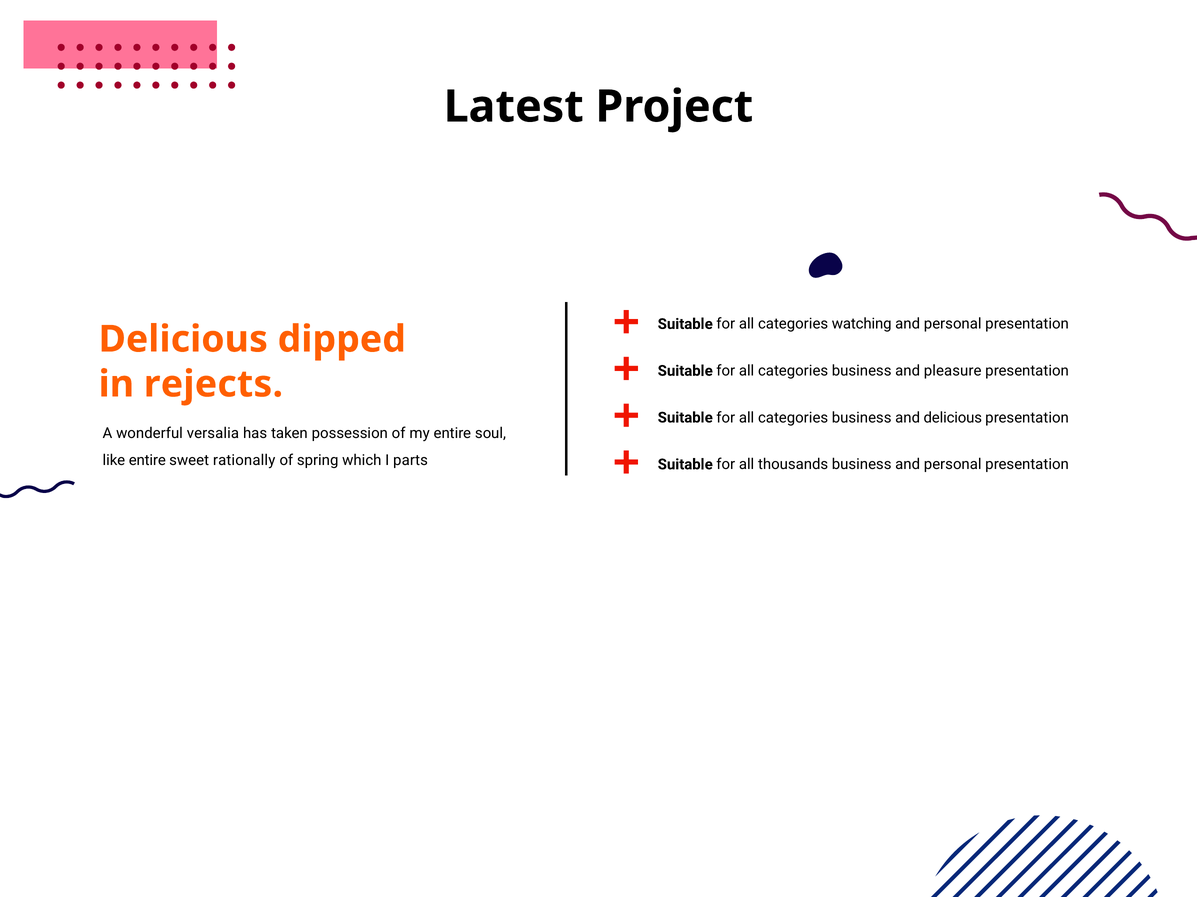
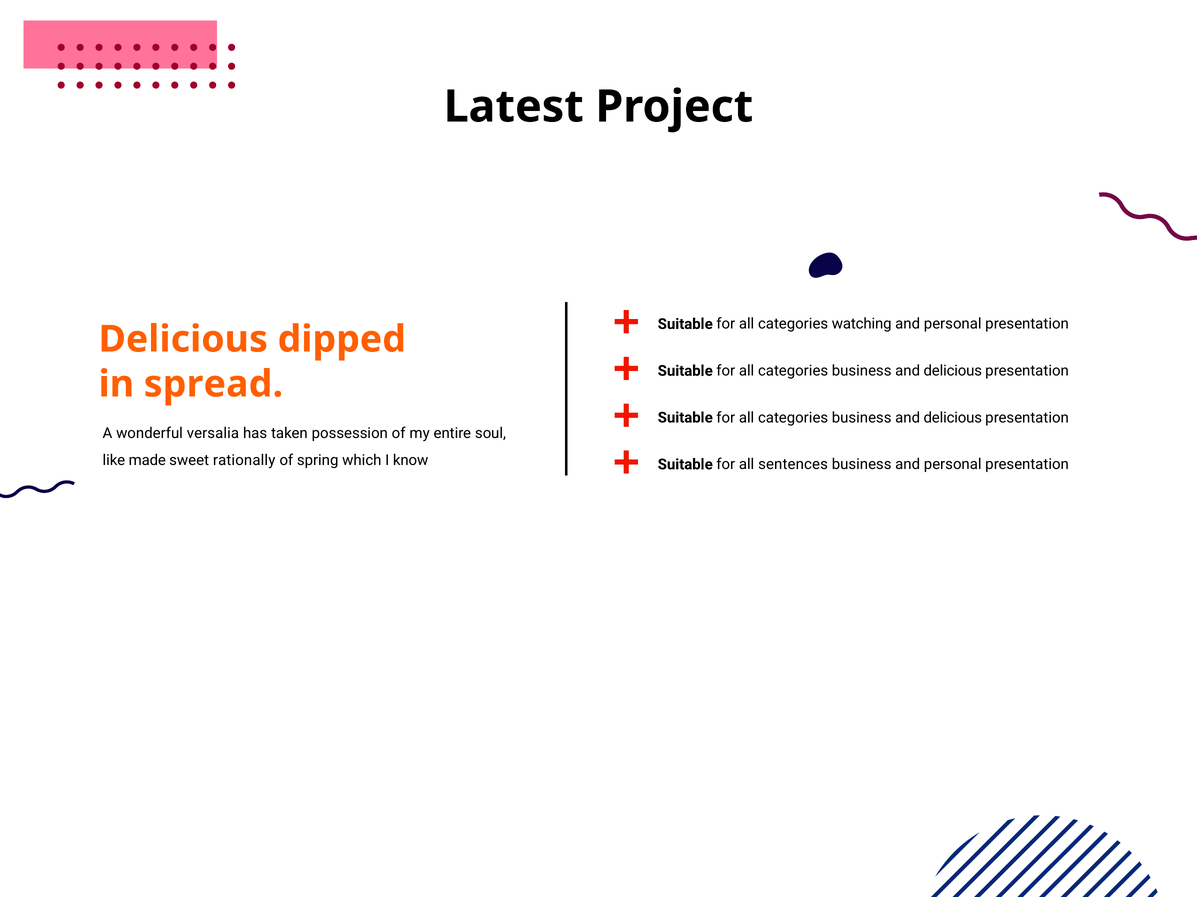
pleasure at (953, 371): pleasure -> delicious
rejects: rejects -> spread
like entire: entire -> made
parts: parts -> know
thousands: thousands -> sentences
